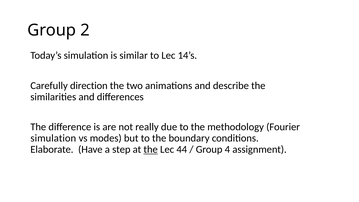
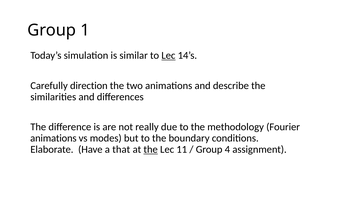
2: 2 -> 1
Lec at (168, 55) underline: none -> present
simulation at (53, 138): simulation -> animations
step: step -> that
44: 44 -> 11
